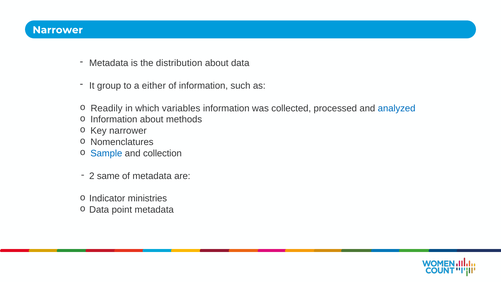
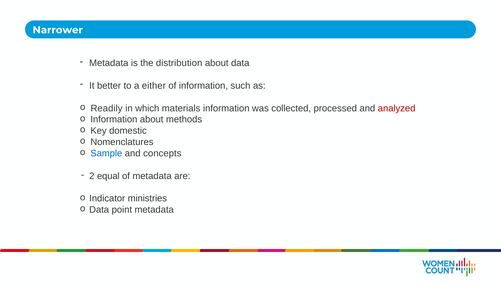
group: group -> better
variables: variables -> materials
analyzed colour: blue -> red
Key narrower: narrower -> domestic
collection: collection -> concepts
same: same -> equal
